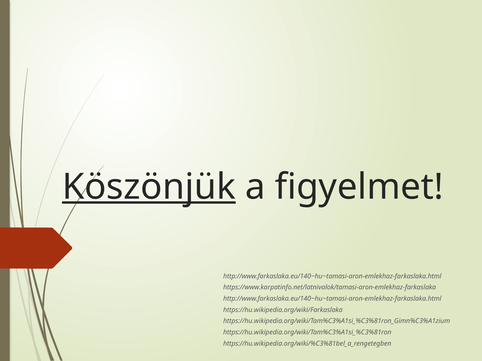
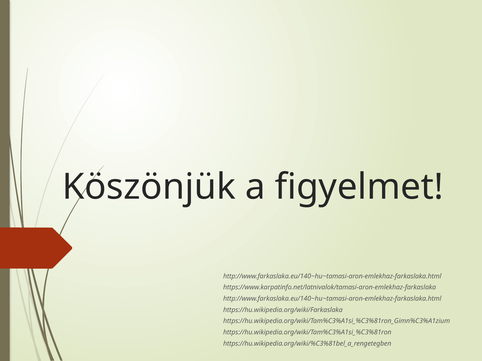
Köszönjük underline: present -> none
